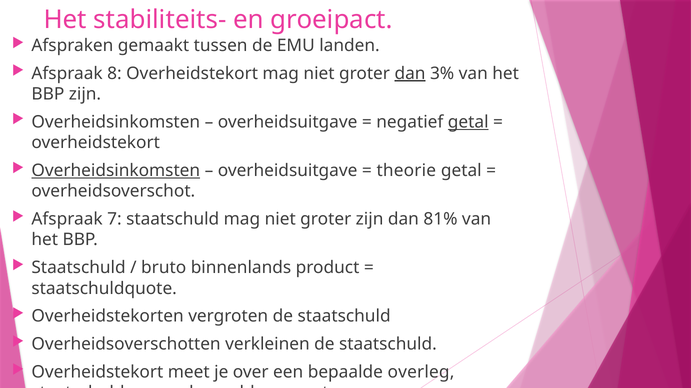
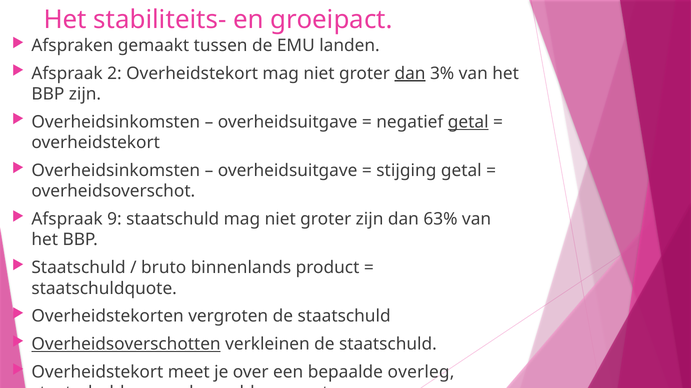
8: 8 -> 2
Overheidsinkomsten at (116, 171) underline: present -> none
theorie: theorie -> stijging
7: 7 -> 9
81%: 81% -> 63%
Overheidsoverschotten underline: none -> present
